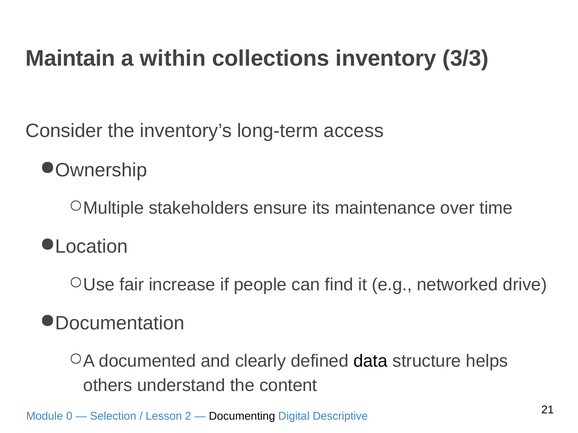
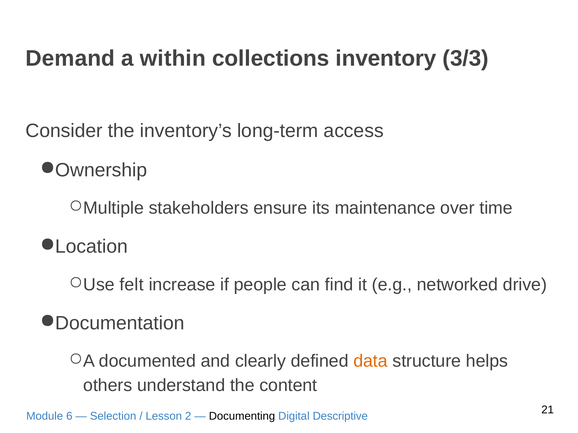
Maintain: Maintain -> Demand
fair: fair -> felt
data colour: black -> orange
0: 0 -> 6
